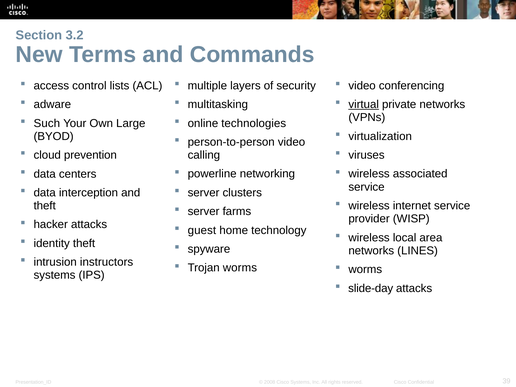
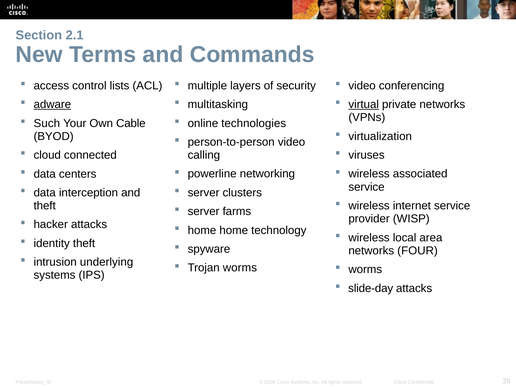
3.2: 3.2 -> 2.1
adware underline: none -> present
Large: Large -> Cable
prevention: prevention -> connected
guest at (202, 230): guest -> home
LINES: LINES -> FOUR
instructors: instructors -> underlying
